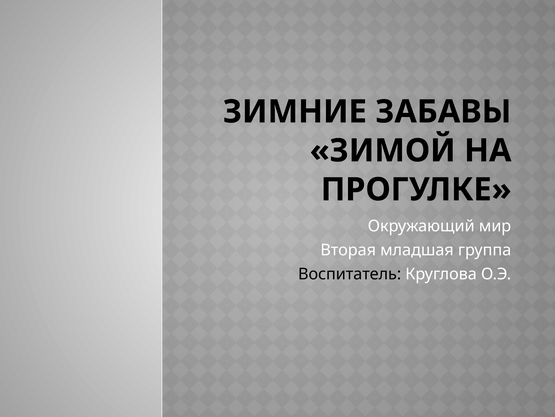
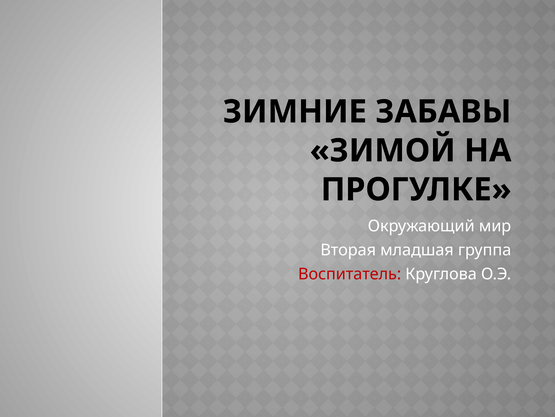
Воспитатель colour: black -> red
